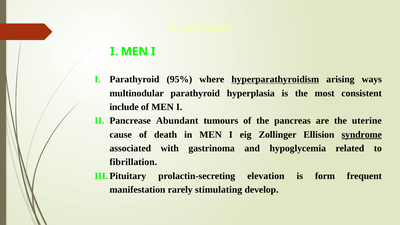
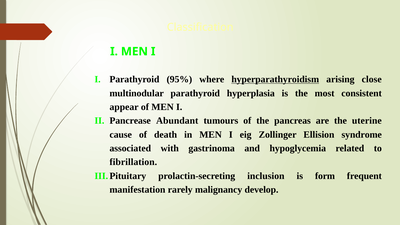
ways: ways -> close
include: include -> appear
syndrome underline: present -> none
elevation: elevation -> inclusion
stimulating: stimulating -> malignancy
